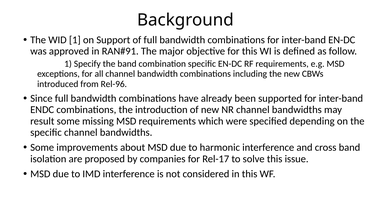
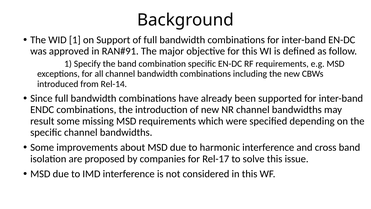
Rel-96: Rel-96 -> Rel-14
